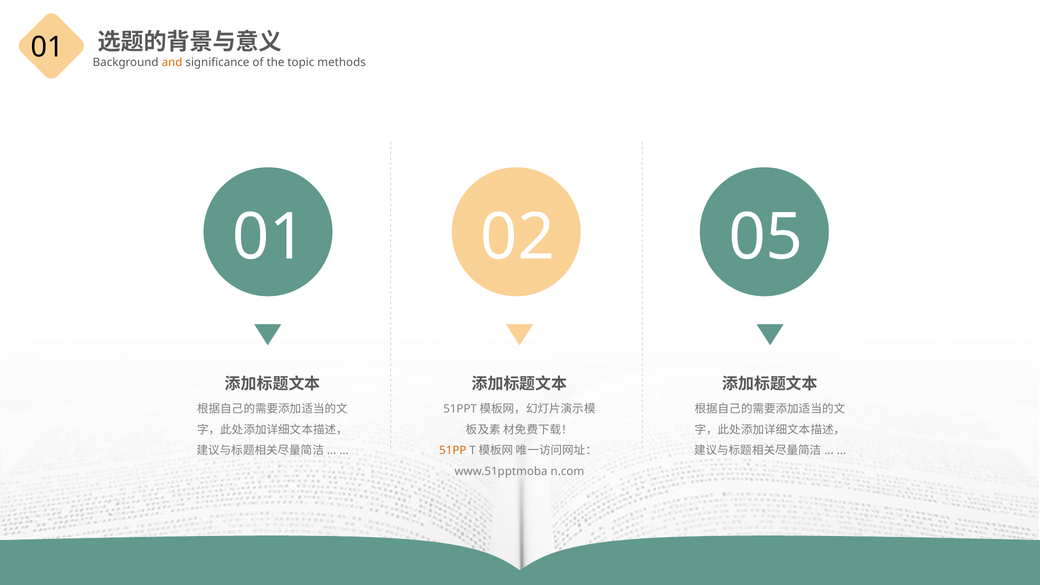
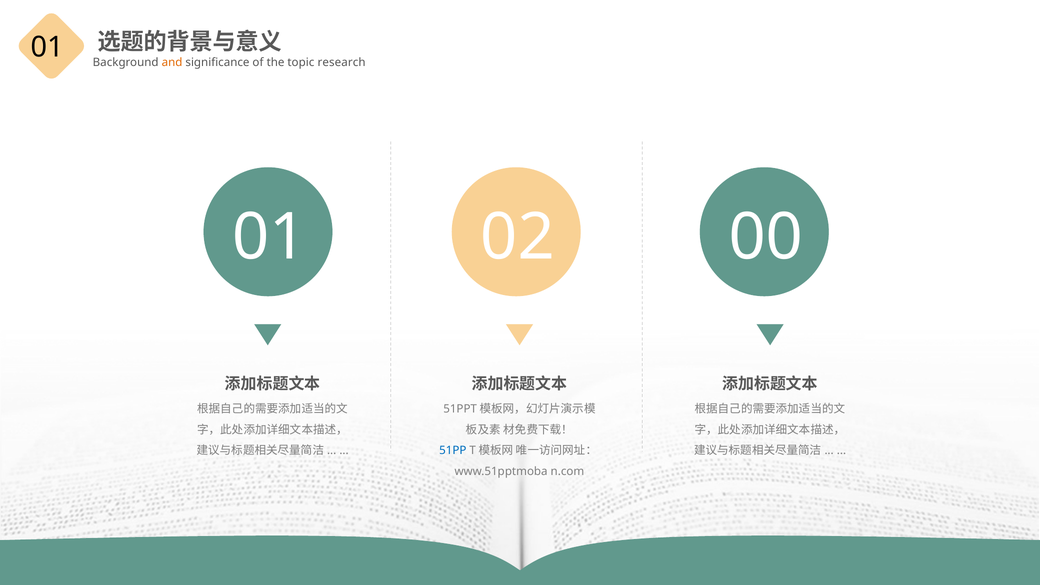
methods: methods -> research
05: 05 -> 00
51PP colour: orange -> blue
